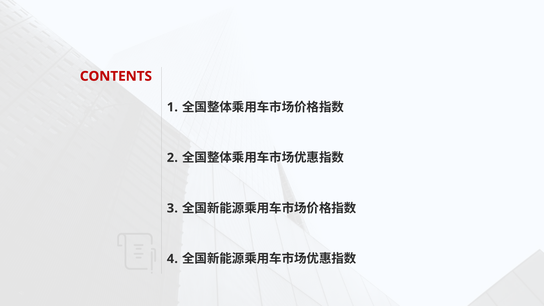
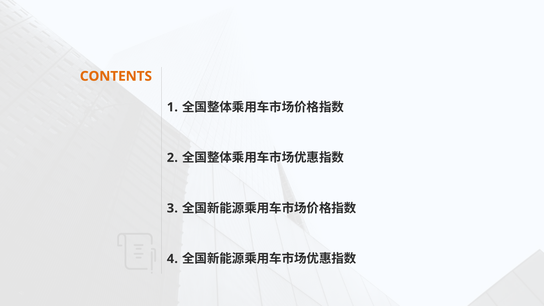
CONTENTS colour: red -> orange
